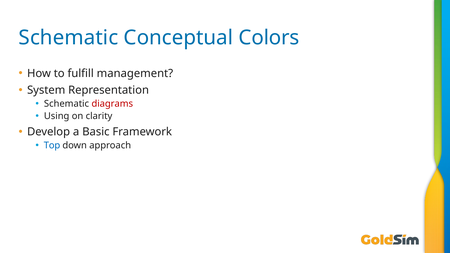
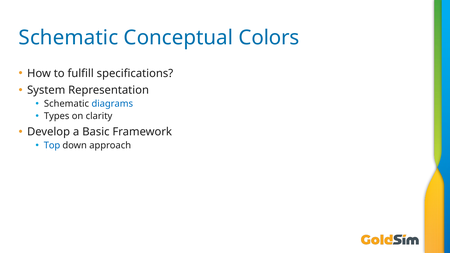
management: management -> specifications
diagrams colour: red -> blue
Using: Using -> Types
